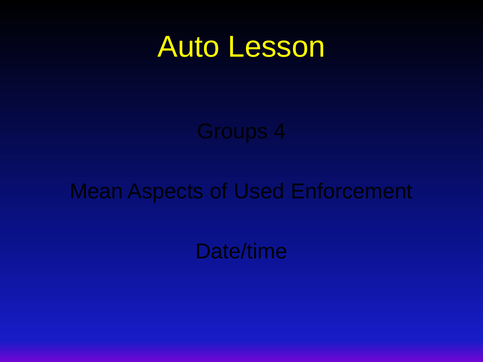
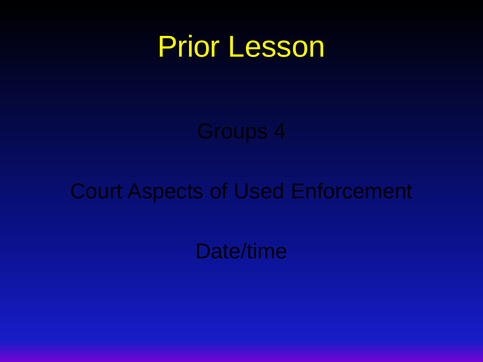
Auto: Auto -> Prior
Mean: Mean -> Court
